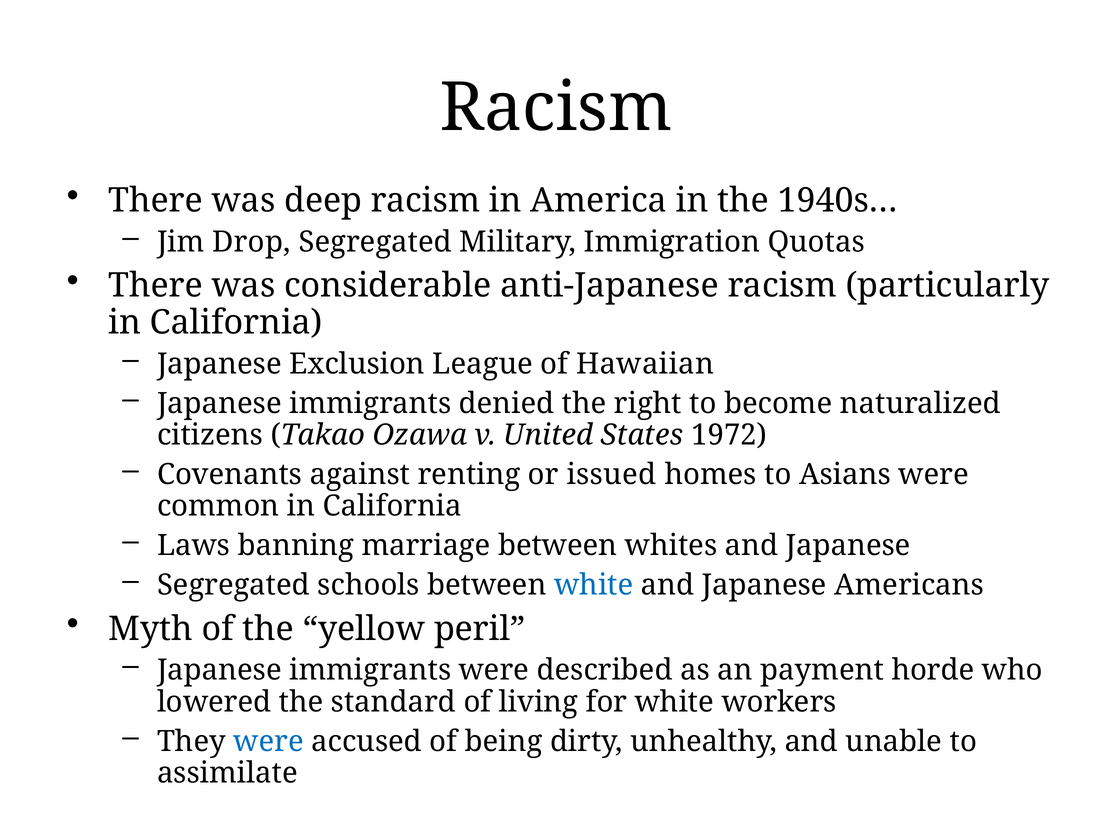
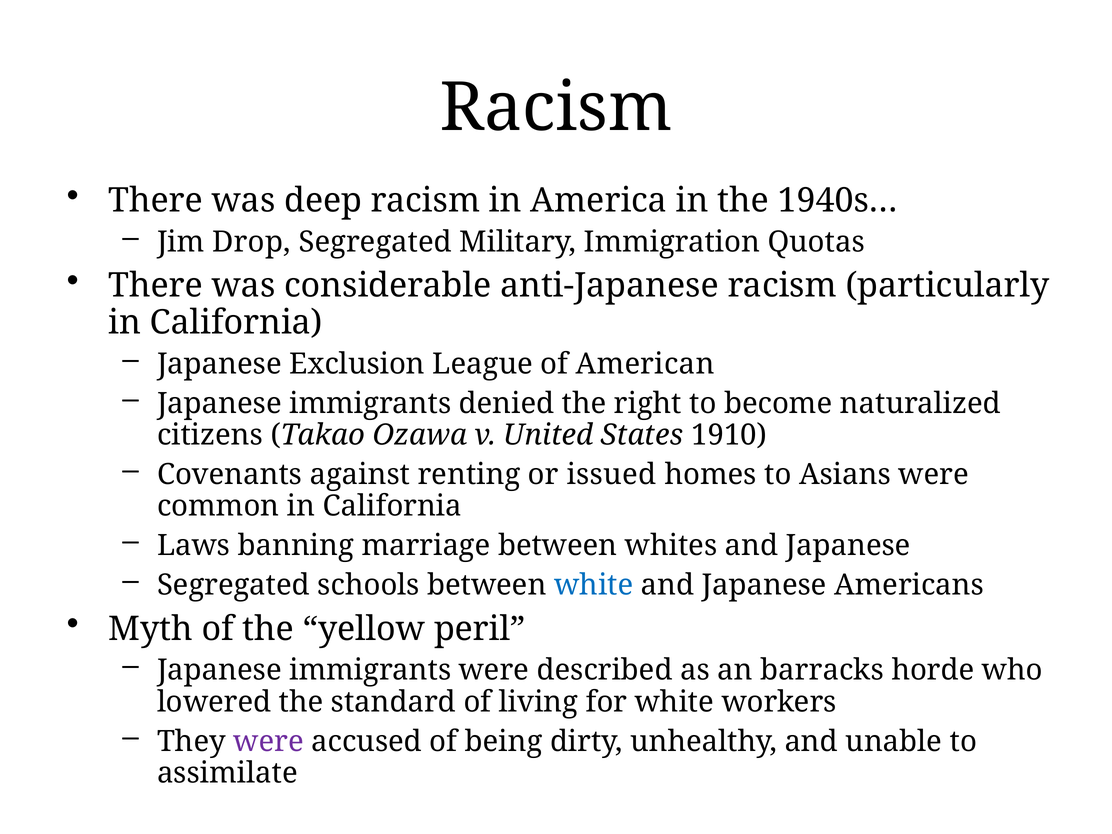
Hawaiian: Hawaiian -> American
1972: 1972 -> 1910
payment: payment -> barracks
were at (269, 741) colour: blue -> purple
